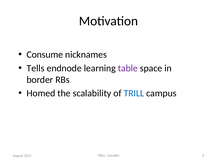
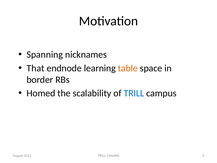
Consume: Consume -> Spanning
Tells: Tells -> That
table colour: purple -> orange
